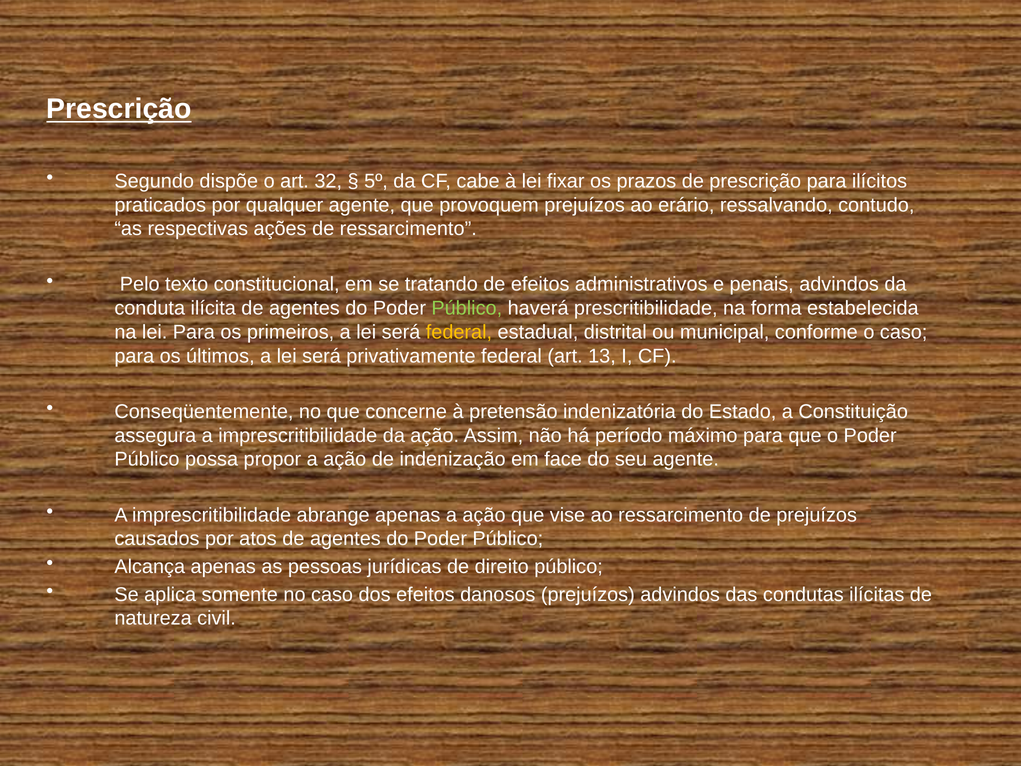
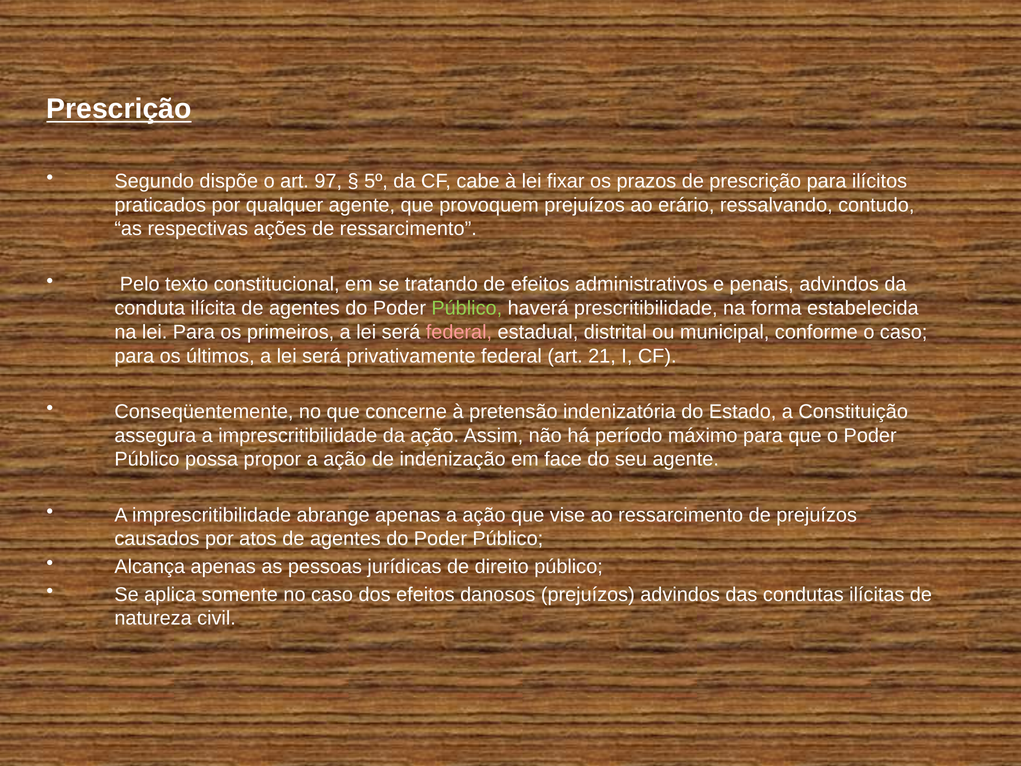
32: 32 -> 97
federal at (459, 332) colour: yellow -> pink
13: 13 -> 21
